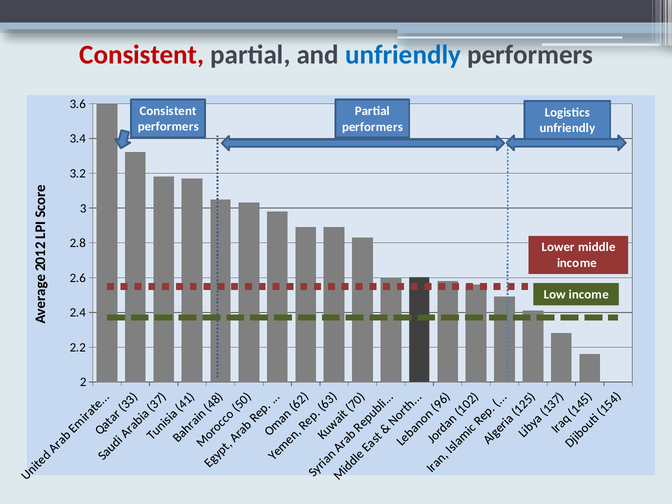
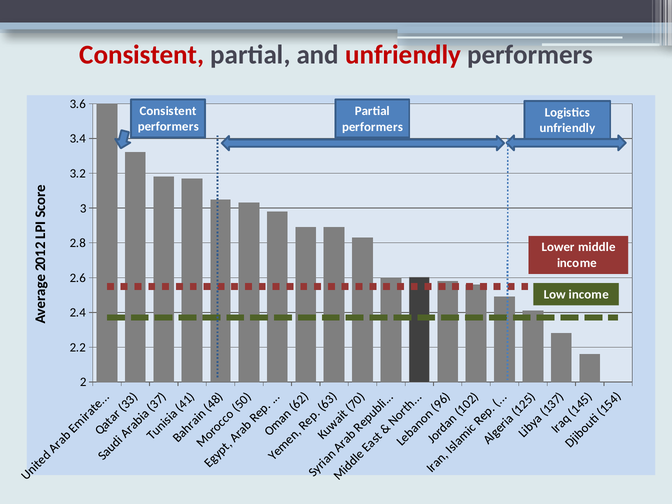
unfriendly at (403, 55) colour: blue -> red
